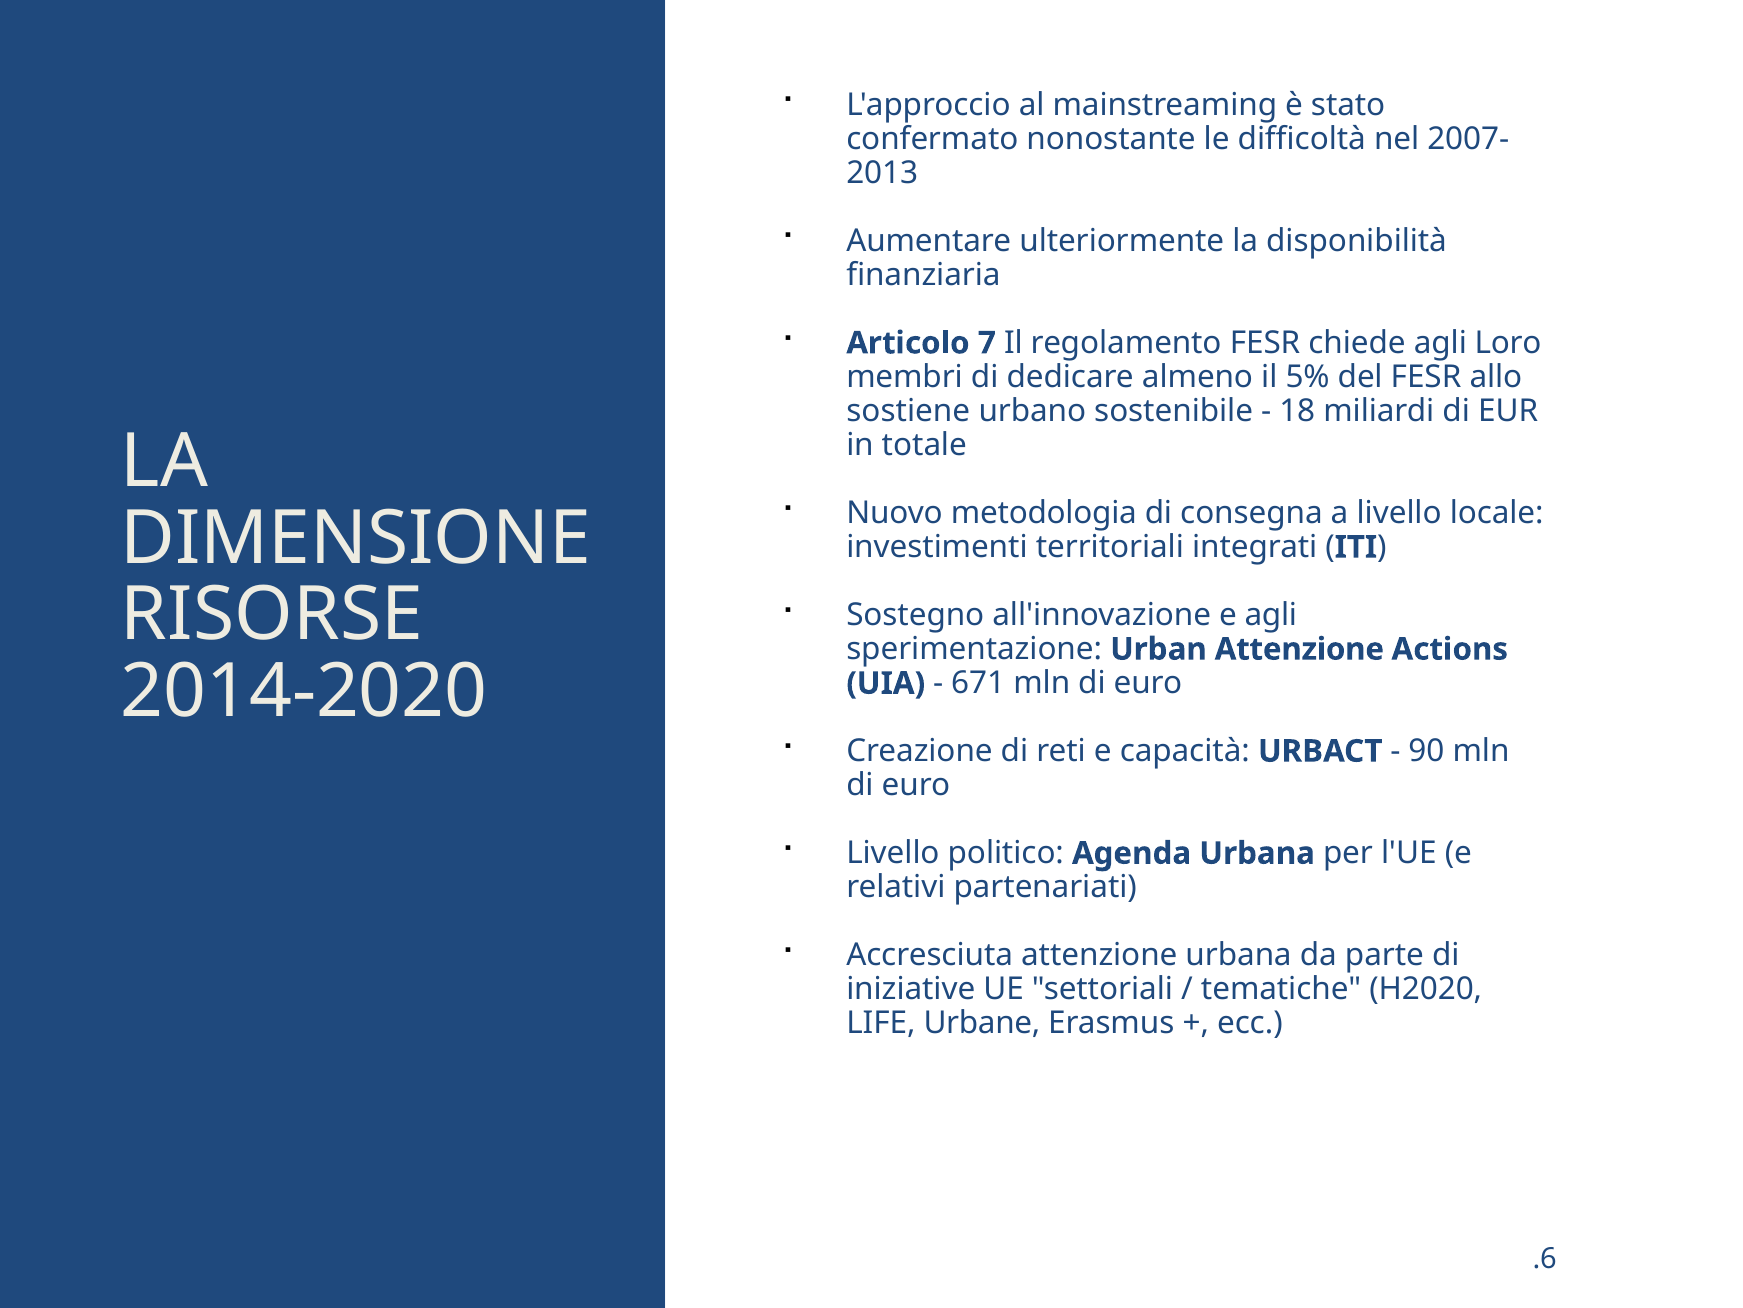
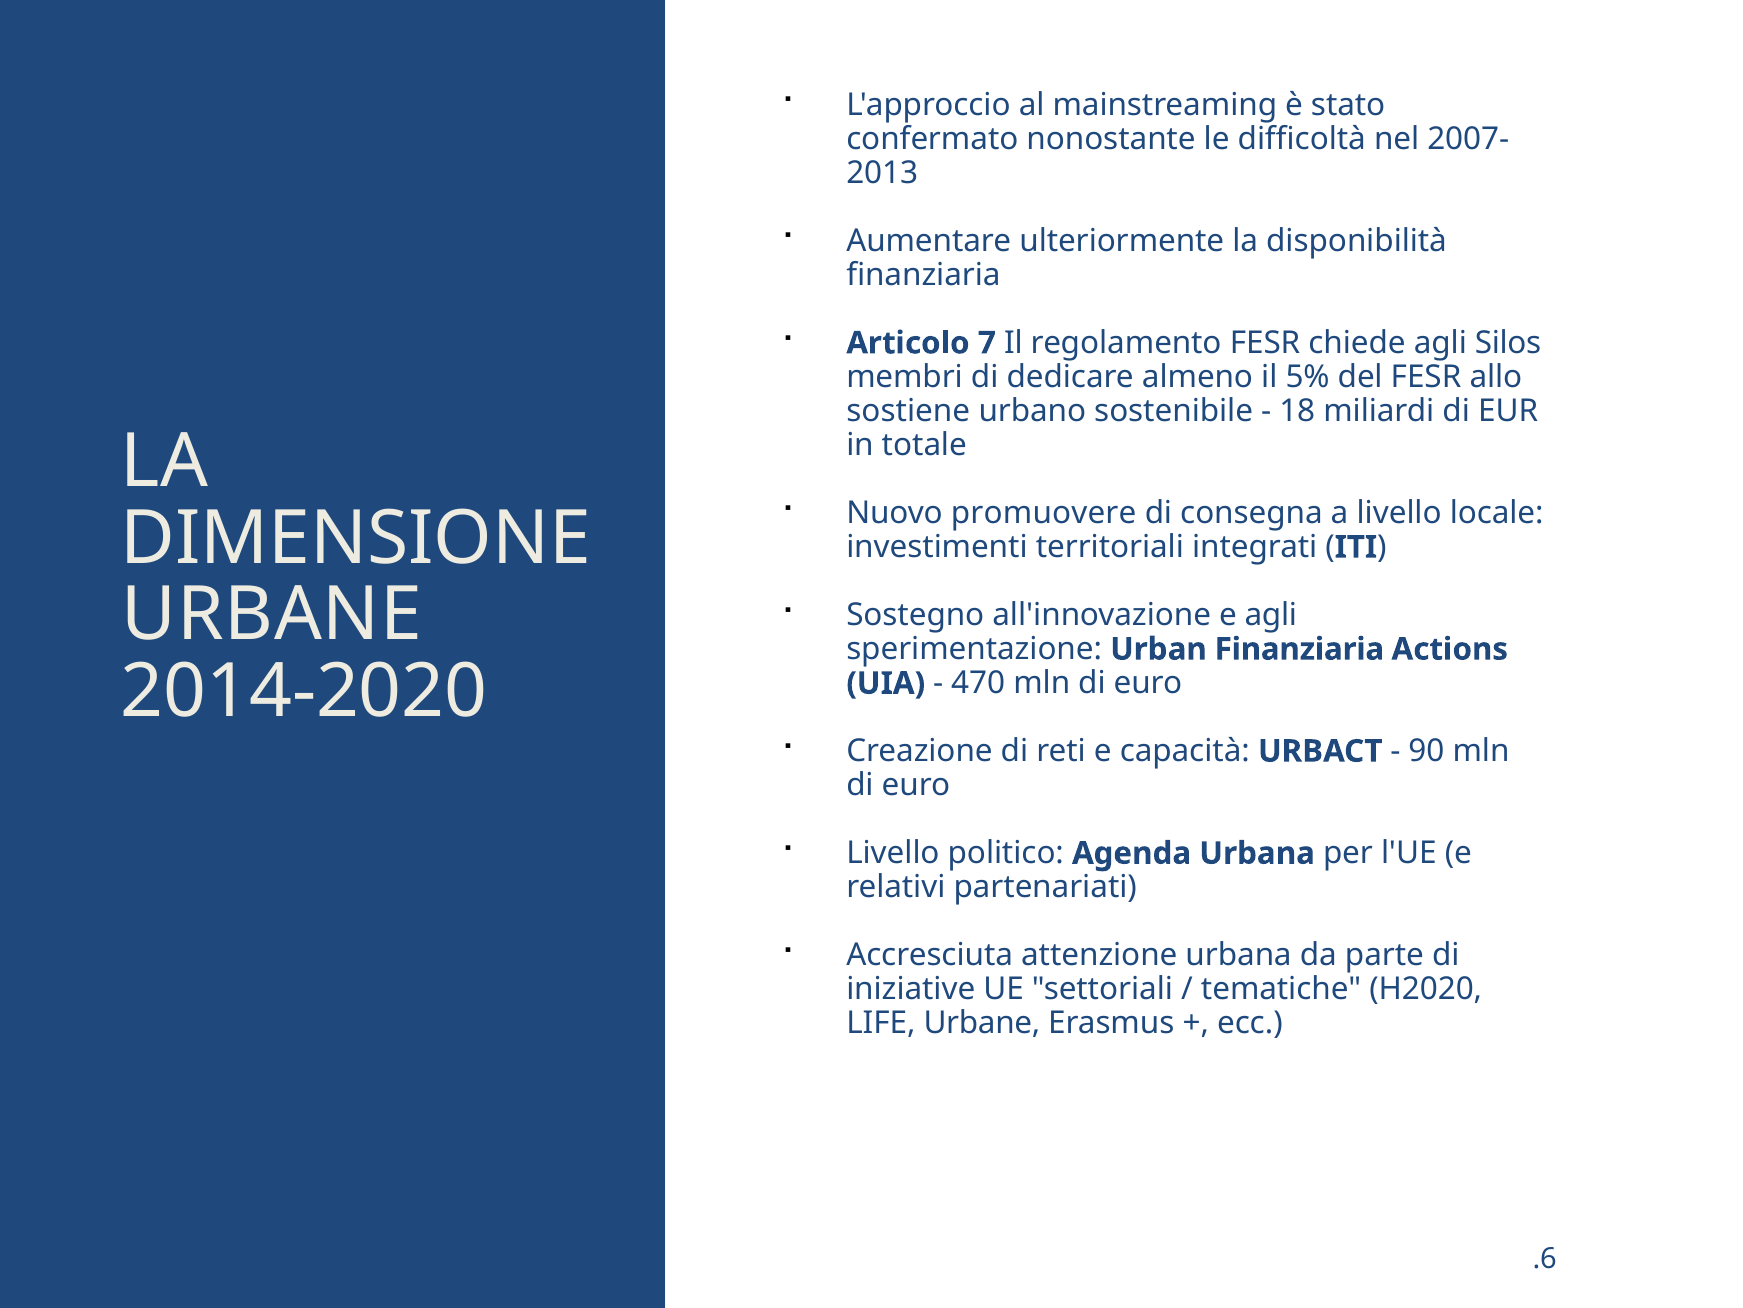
Loro: Loro -> Silos
metodologia: metodologia -> promuovere
RISORSE at (272, 615): RISORSE -> URBANE
Urban Attenzione: Attenzione -> Finanziaria
671: 671 -> 470
